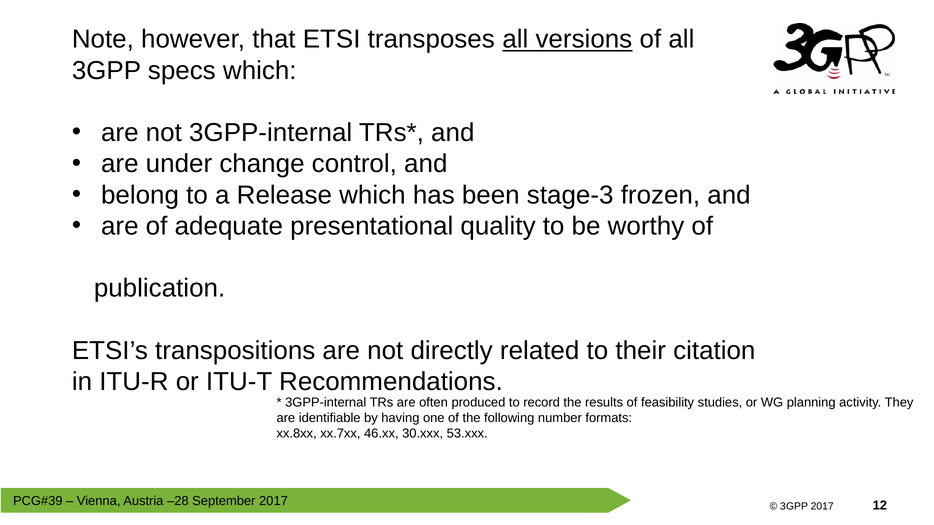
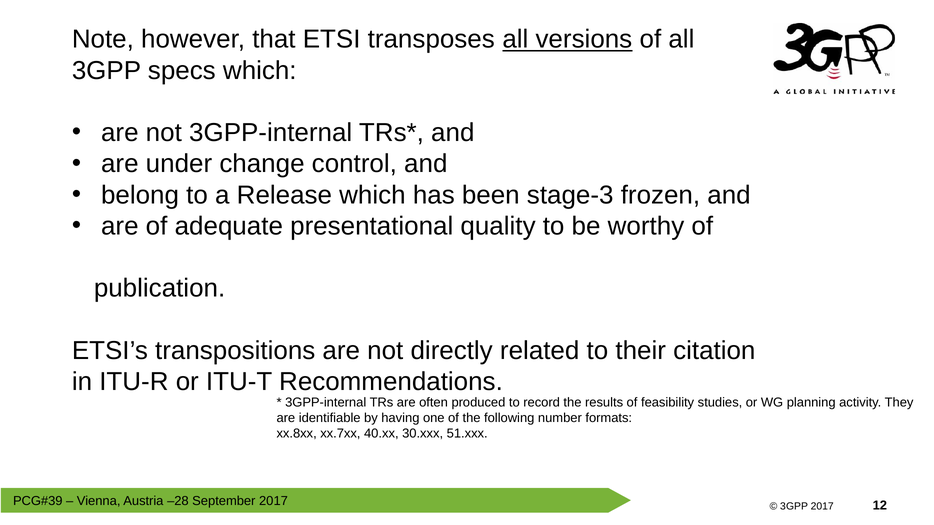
46.xx: 46.xx -> 40.xx
53.xxx: 53.xxx -> 51.xxx
